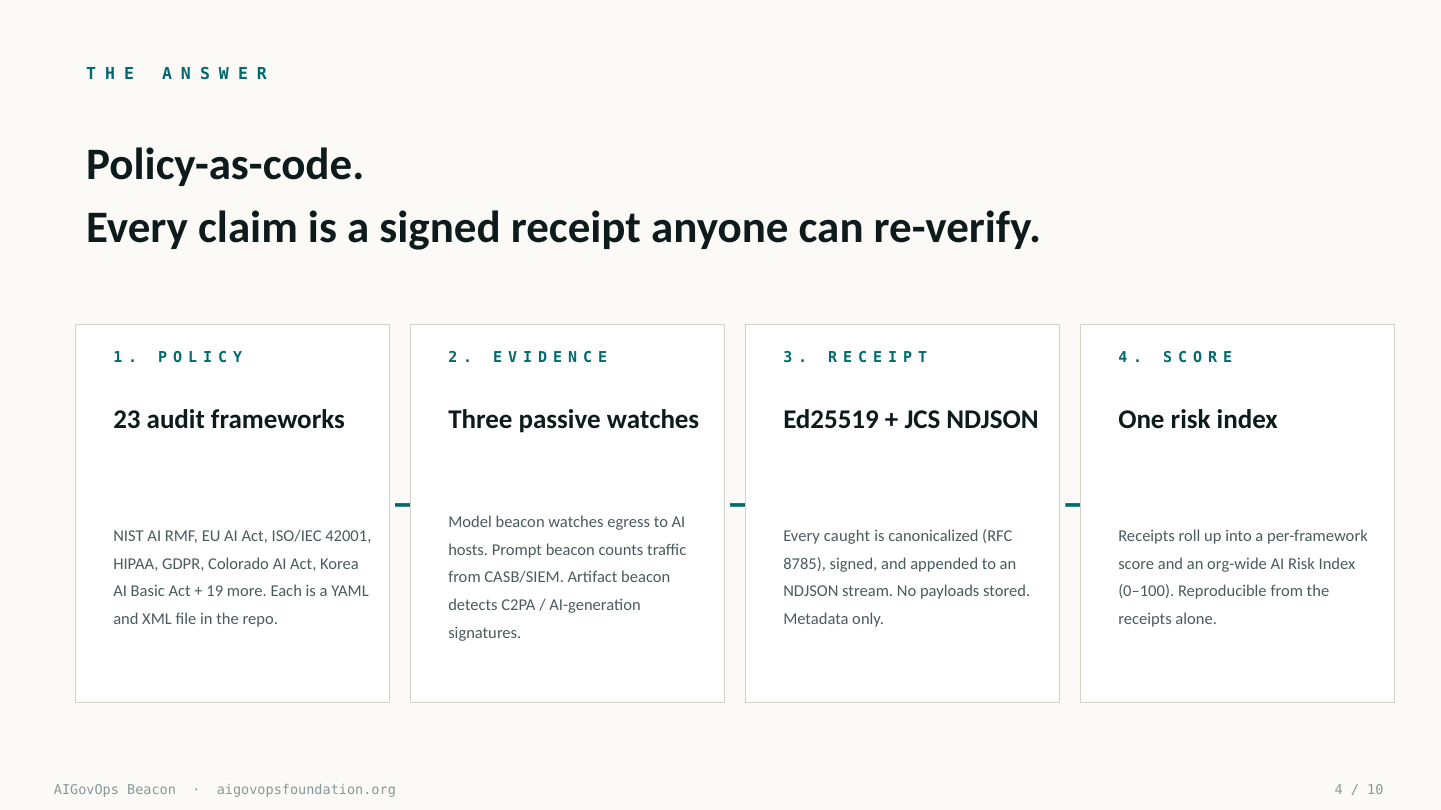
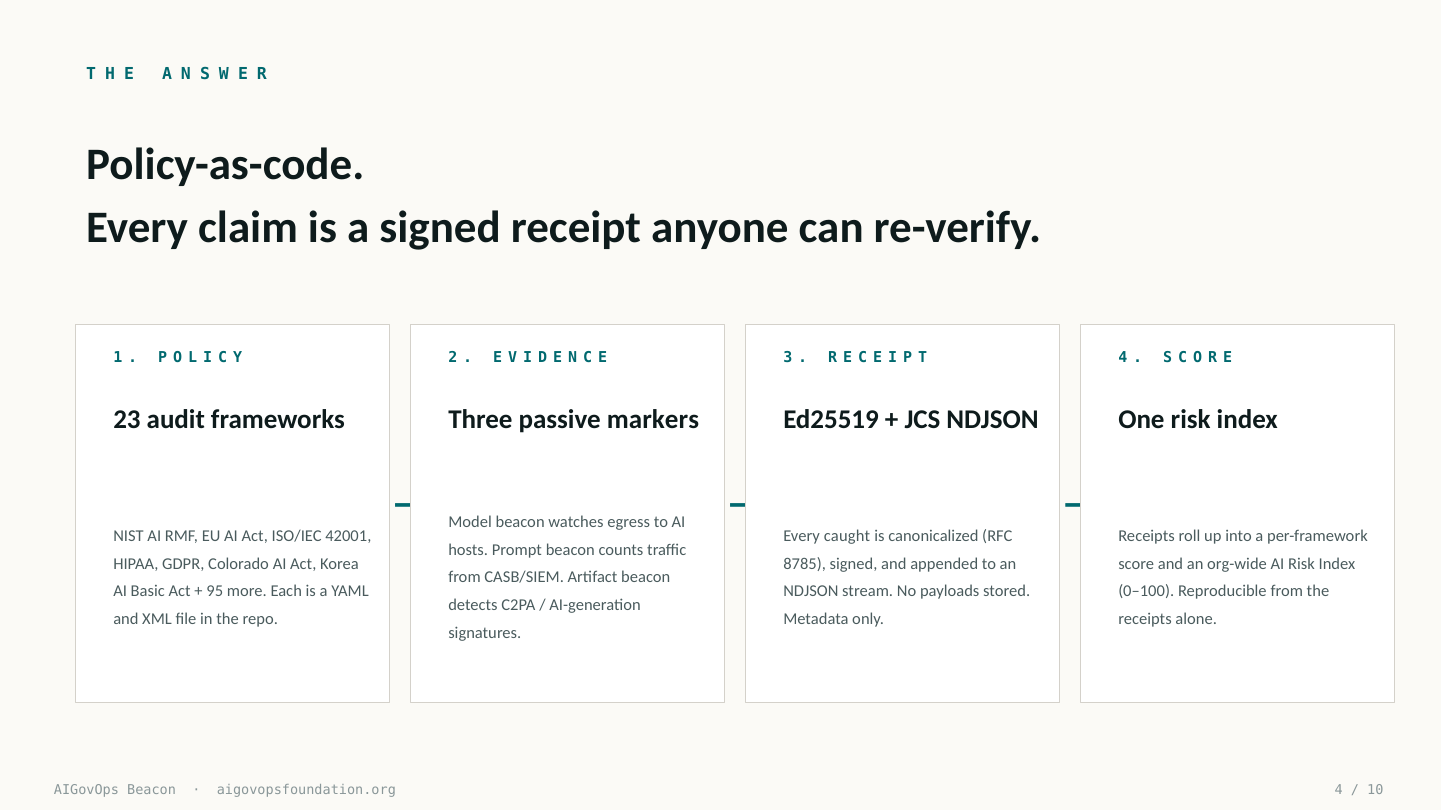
passive watches: watches -> markers
19: 19 -> 95
